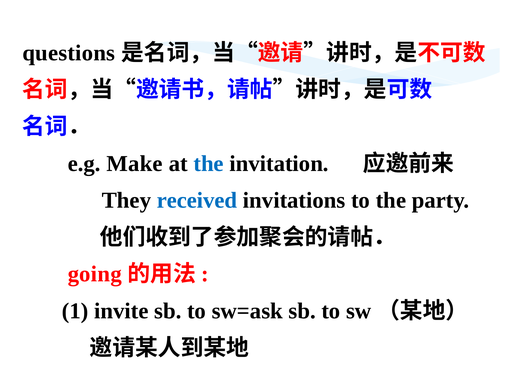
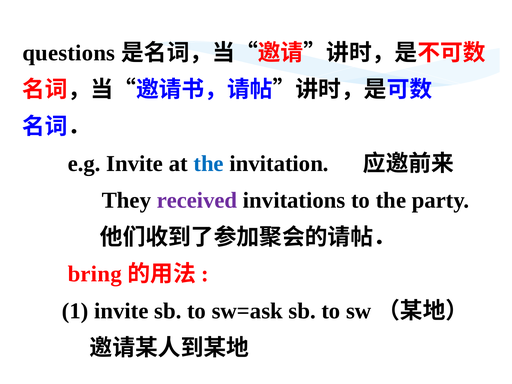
e.g Make: Make -> Invite
received colour: blue -> purple
going: going -> bring
